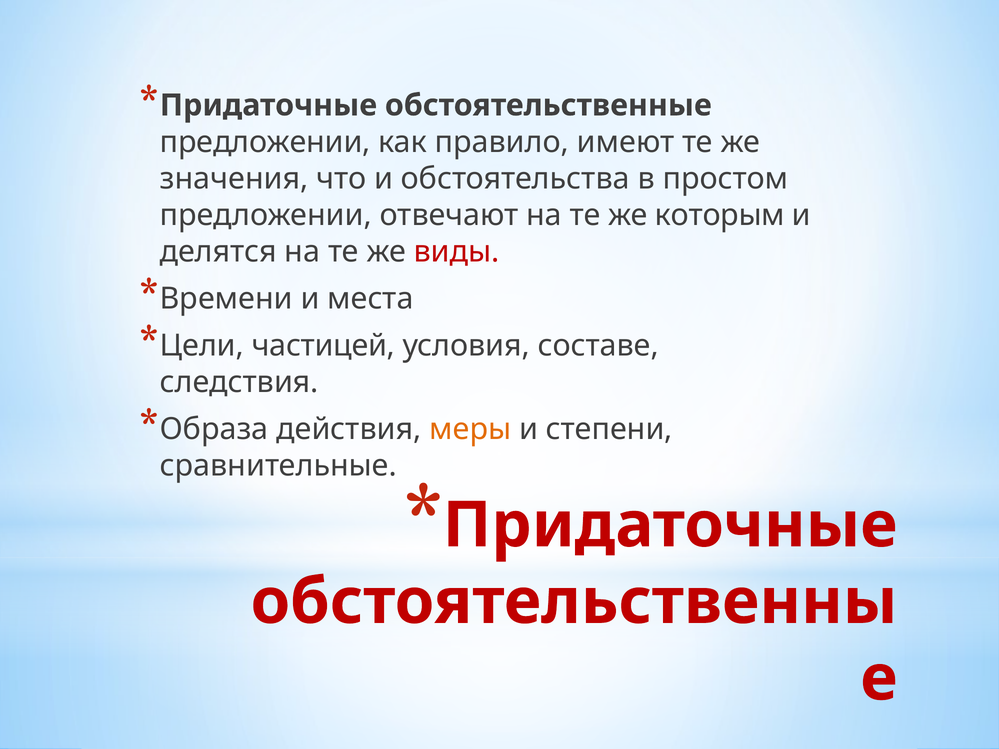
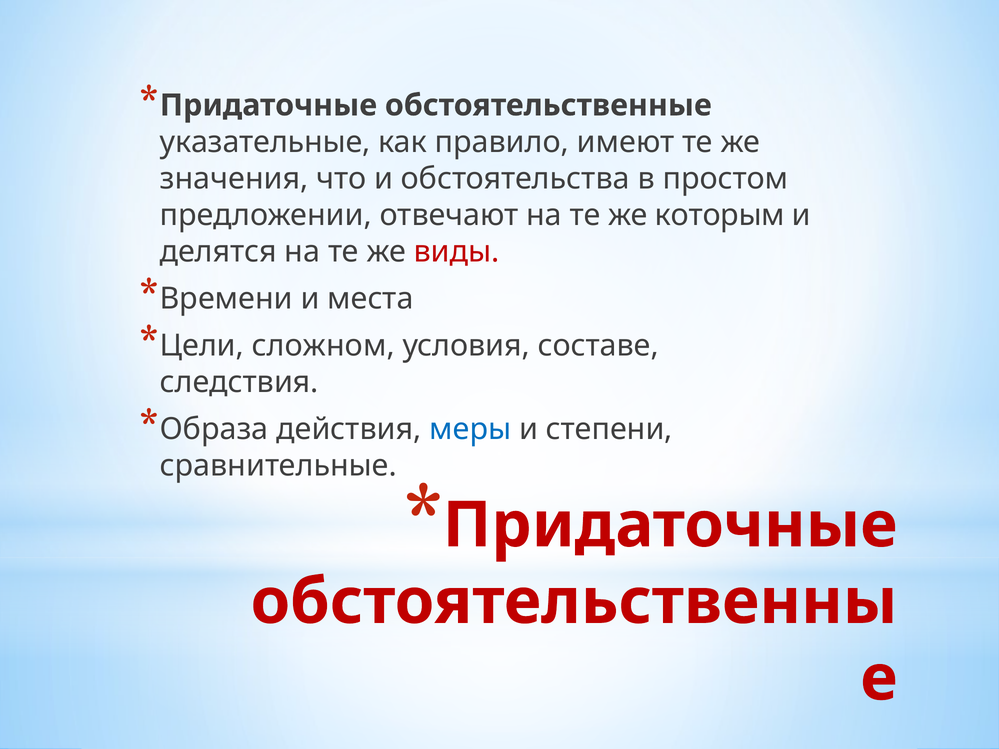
предложении at (265, 142): предложении -> указательные
частицей: частицей -> сложном
меры colour: orange -> blue
